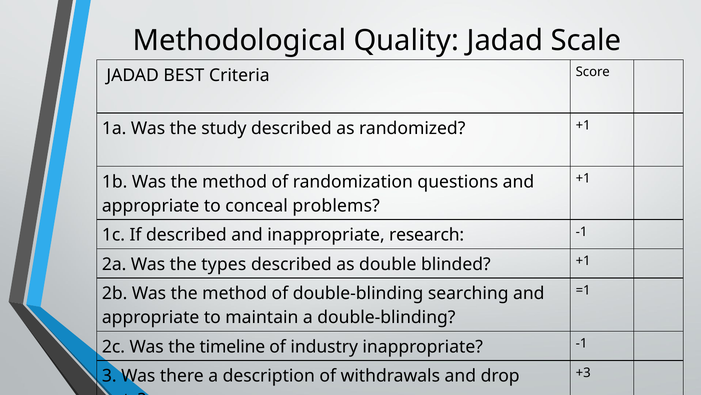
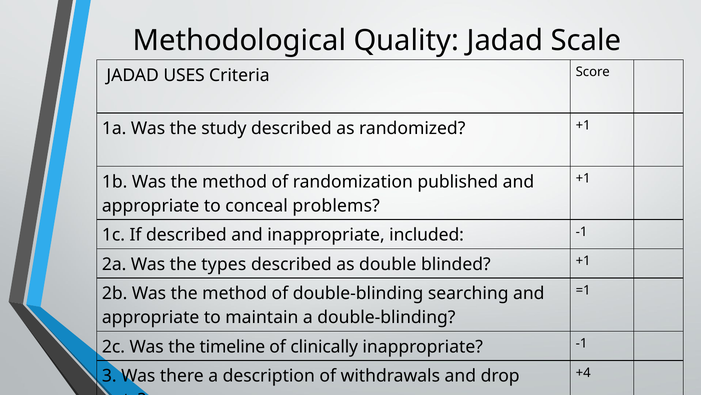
BEST: BEST -> USES
questions: questions -> published
research: research -> included
industry: industry -> clinically
+3: +3 -> +4
